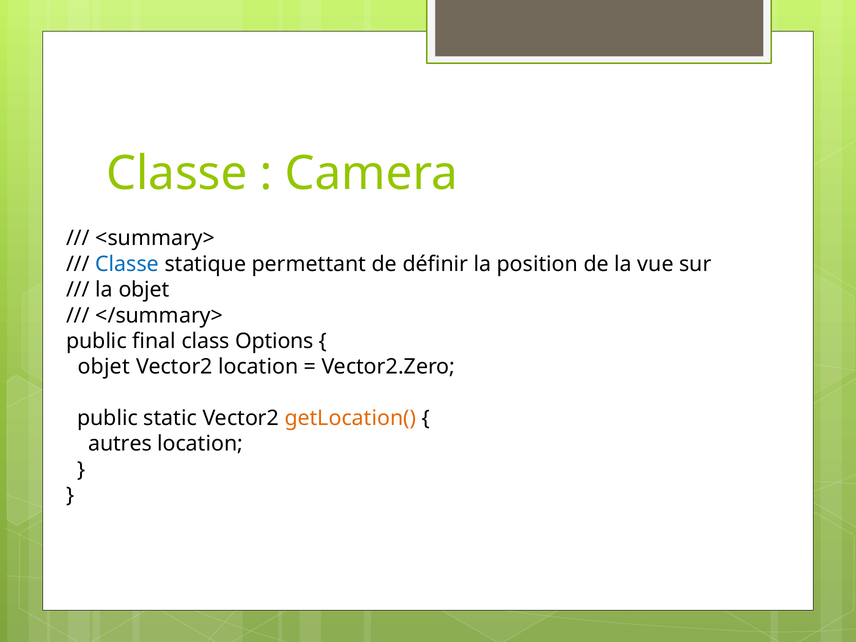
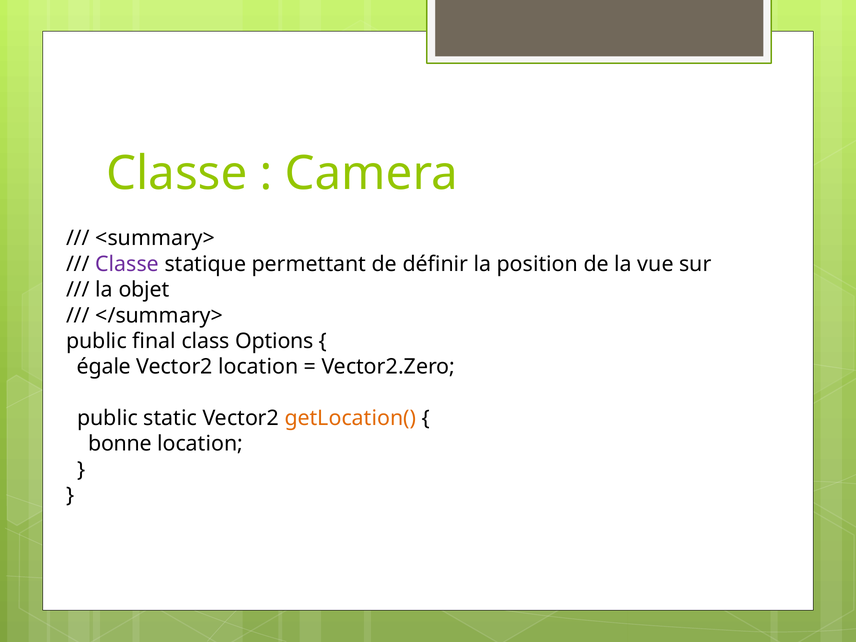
Classe at (127, 264) colour: blue -> purple
objet at (104, 367): objet -> égale
autres: autres -> bonne
